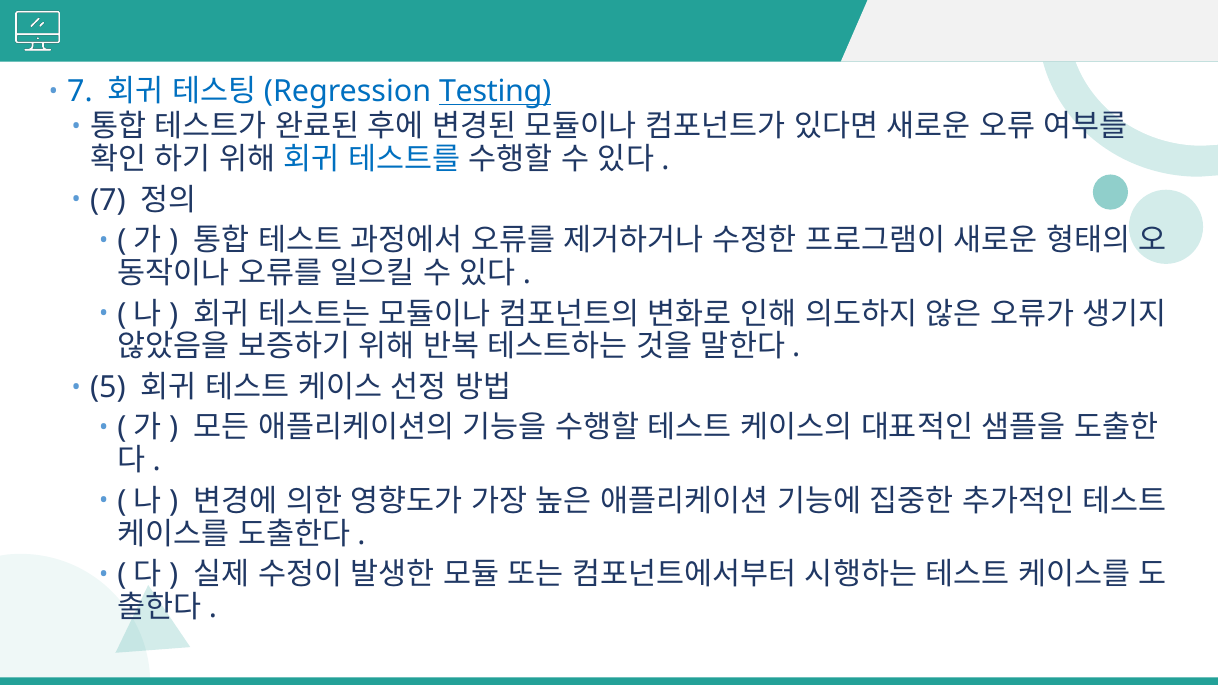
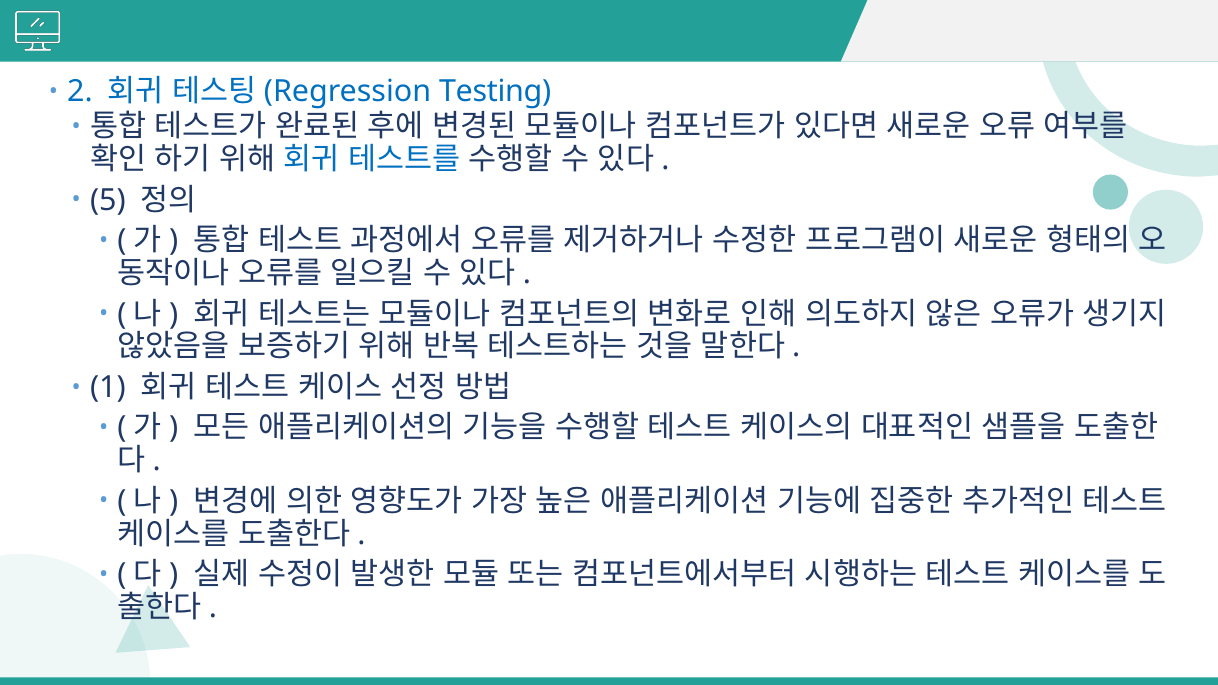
7 at (80, 91): 7 -> 2
Testing underline: present -> none
7 at (108, 200): 7 -> 5
5: 5 -> 1
